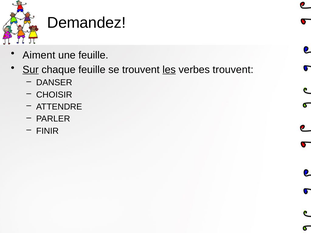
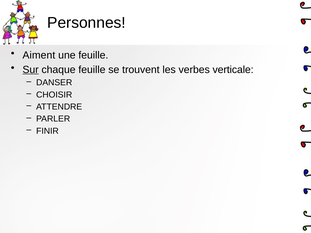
Demandez: Demandez -> Personnes
les underline: present -> none
verbes trouvent: trouvent -> verticale
